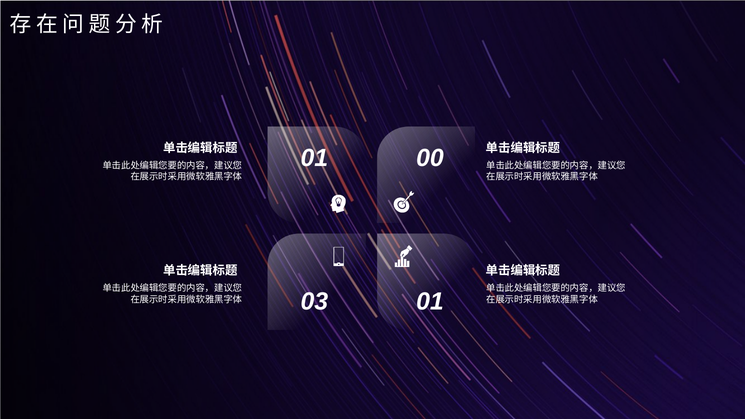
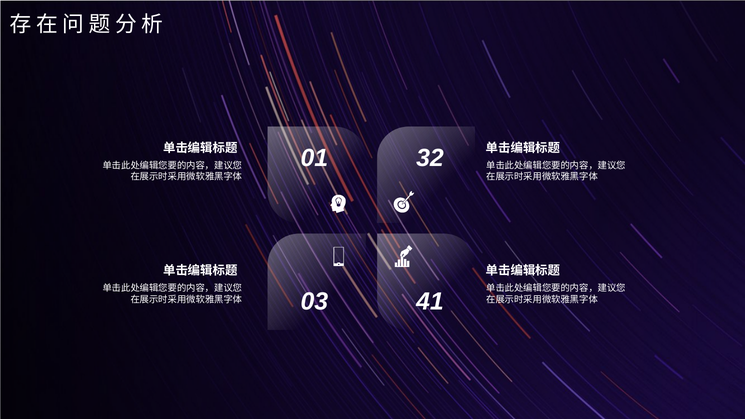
00: 00 -> 32
03 01: 01 -> 41
